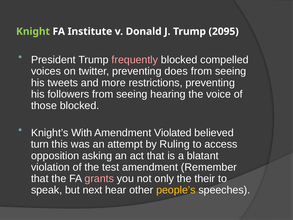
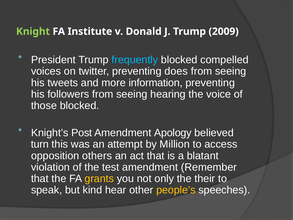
2095: 2095 -> 2009
frequently colour: pink -> light blue
restrictions: restrictions -> information
With: With -> Post
Violated: Violated -> Apology
Ruling: Ruling -> Million
asking: asking -> others
grants colour: pink -> yellow
next: next -> kind
